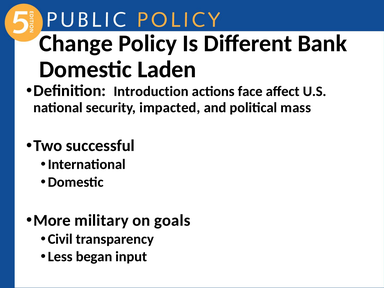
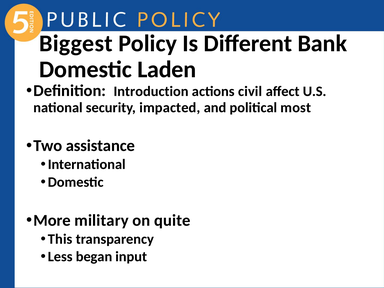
Change: Change -> Biggest
face: face -> civil
mass: mass -> most
successful: successful -> assistance
goals: goals -> quite
Civil: Civil -> This
